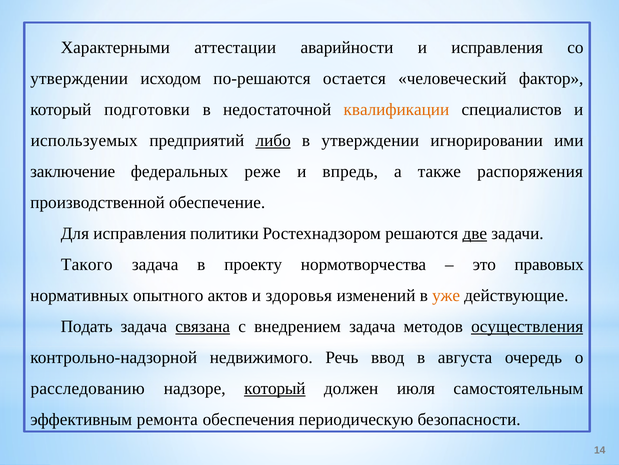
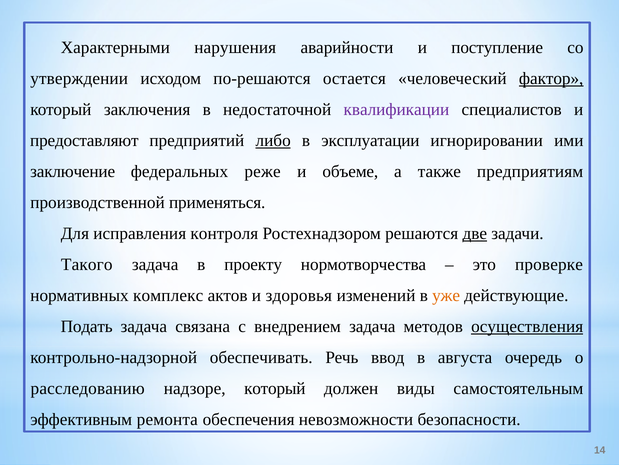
аттестации: аттестации -> нарушения
и исправления: исправления -> поступление
фактор underline: none -> present
подготовки: подготовки -> заключения
квалификации colour: orange -> purple
используемых: используемых -> предоставляют
в утверждении: утверждении -> эксплуатации
впредь: впредь -> объеме
распоряжения: распоряжения -> предприятиям
обеспечение: обеспечение -> применяться
политики: политики -> контроля
правовых: правовых -> проверке
опытного: опытного -> комплекс
связана underline: present -> none
недвижимого: недвижимого -> обеспечивать
который at (275, 388) underline: present -> none
июля: июля -> виды
периодическую: периодическую -> невозможности
